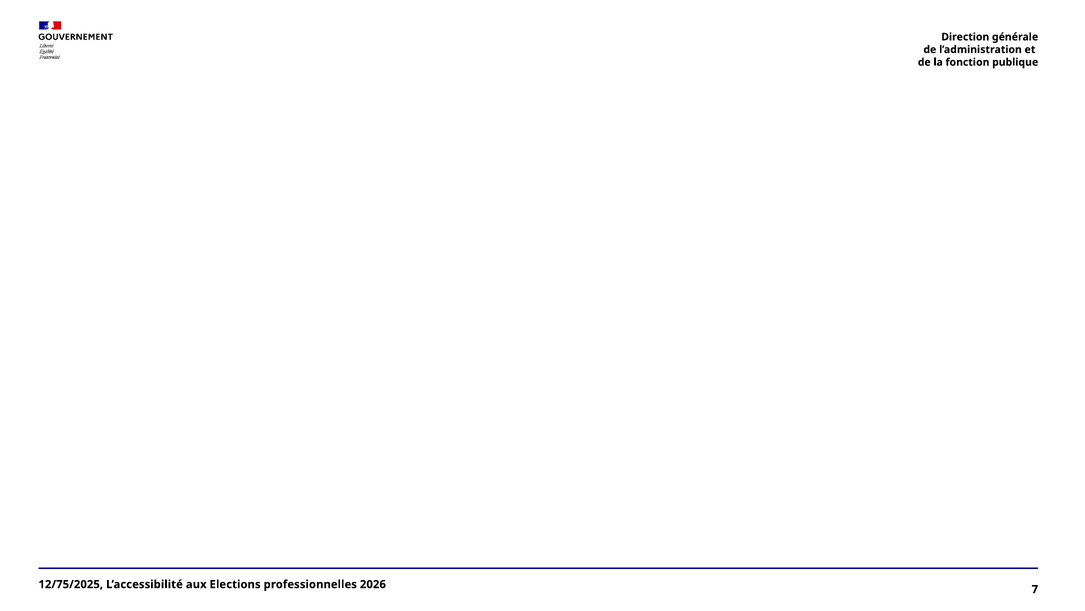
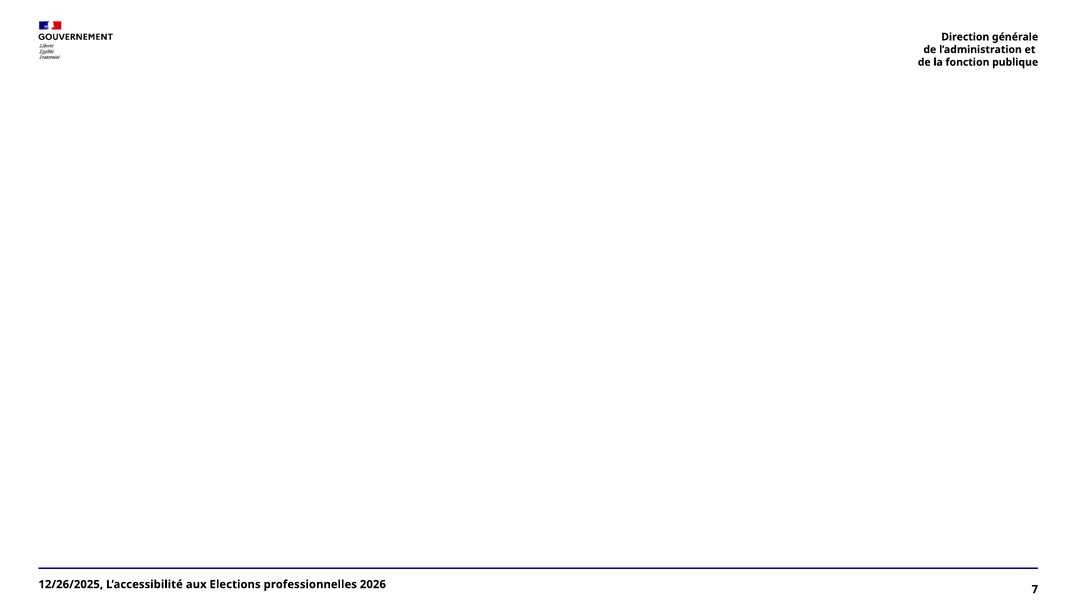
12/75/2025: 12/75/2025 -> 12/26/2025
